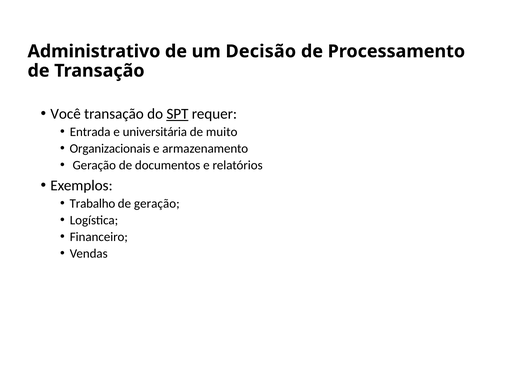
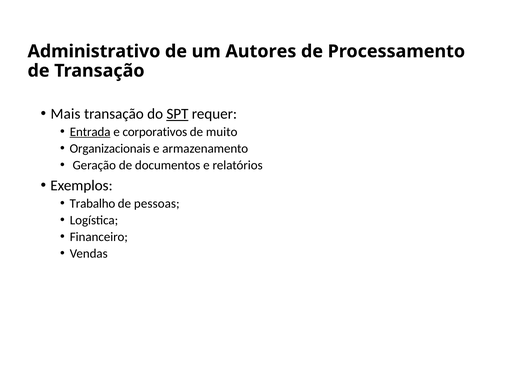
Decisão: Decisão -> Autores
Você: Você -> Mais
Entrada underline: none -> present
universitária: universitária -> corporativos
de geração: geração -> pessoas
